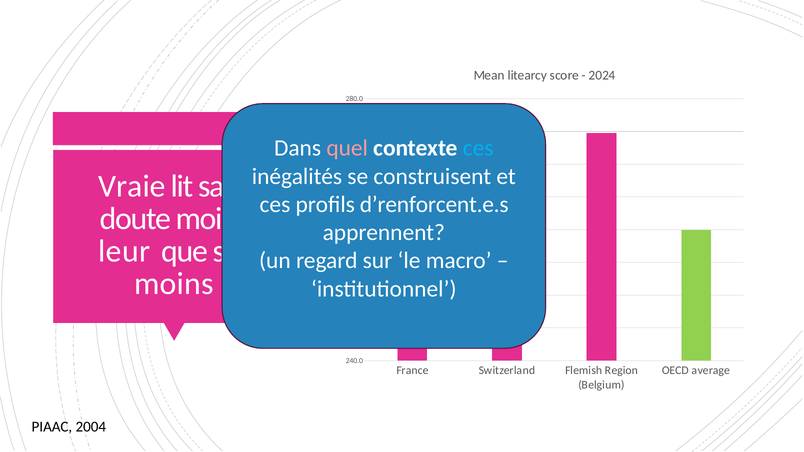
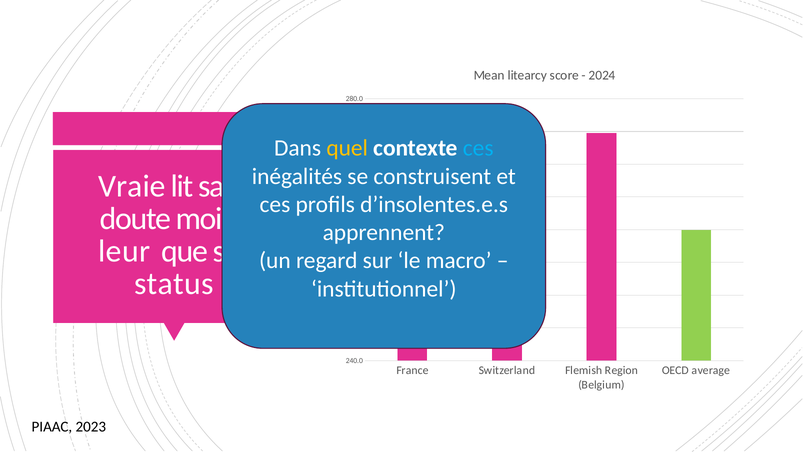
quel colour: pink -> yellow
d’renforcent.e.s: d’renforcent.e.s -> d’insolentes.e.s
moins at (174, 284): moins -> status
2004: 2004 -> 2023
